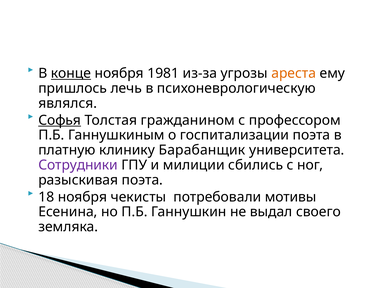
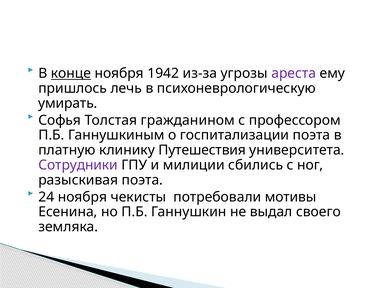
1981: 1981 -> 1942
ареста colour: orange -> purple
являлся: являлся -> умирать
Софья underline: present -> none
Барабанщик: Барабанщик -> Путешествия
18: 18 -> 24
